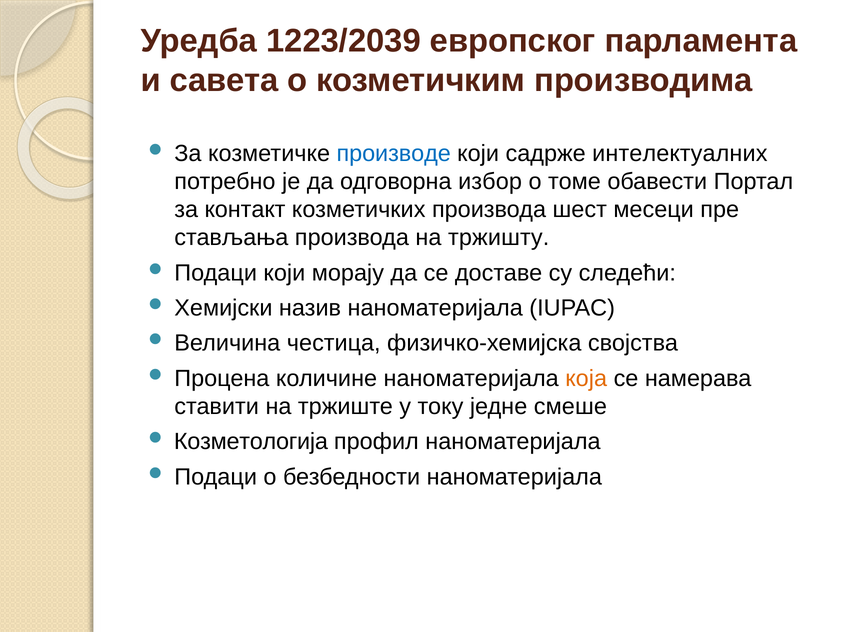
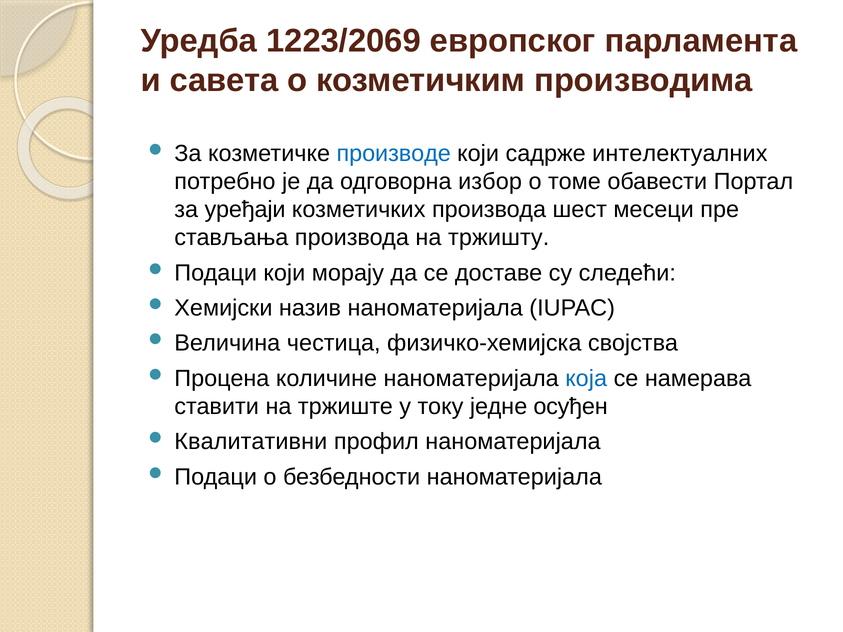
1223/2039: 1223/2039 -> 1223/2069
контакт: контакт -> уређаји
која colour: orange -> blue
смеше: смеше -> осуђен
Козметологија: Козметологија -> Квалитативни
